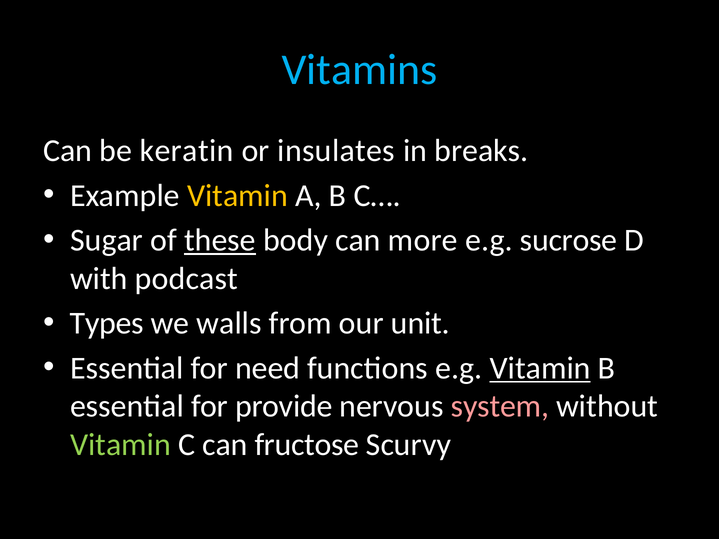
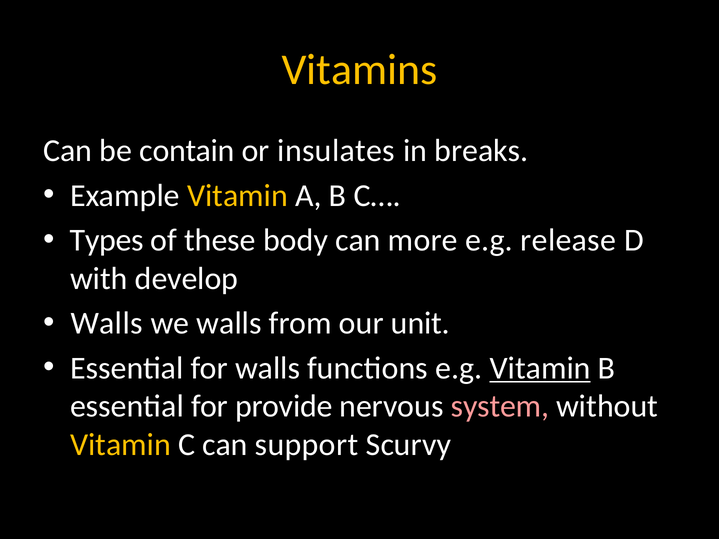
Vitamins colour: light blue -> yellow
keratin: keratin -> contain
Sugar: Sugar -> Types
these underline: present -> none
sucrose: sucrose -> release
podcast: podcast -> develop
Types at (107, 323): Types -> Walls
for need: need -> walls
Vitamin at (121, 445) colour: light green -> yellow
fructose: fructose -> support
